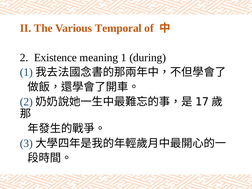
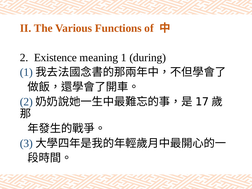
Temporal: Temporal -> Functions
